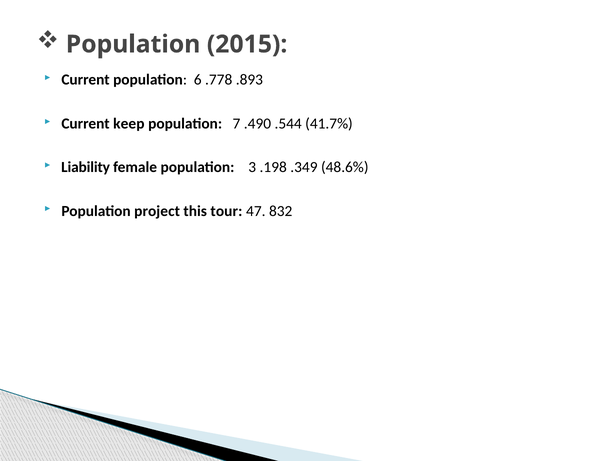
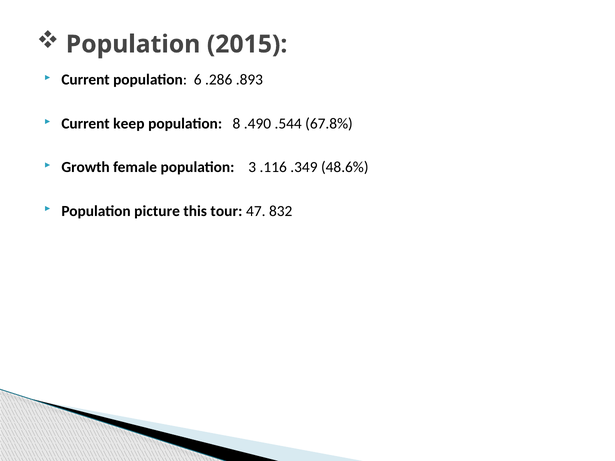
.778: .778 -> .286
7: 7 -> 8
41.7%: 41.7% -> 67.8%
Liability: Liability -> Growth
.198: .198 -> .116
project: project -> picture
